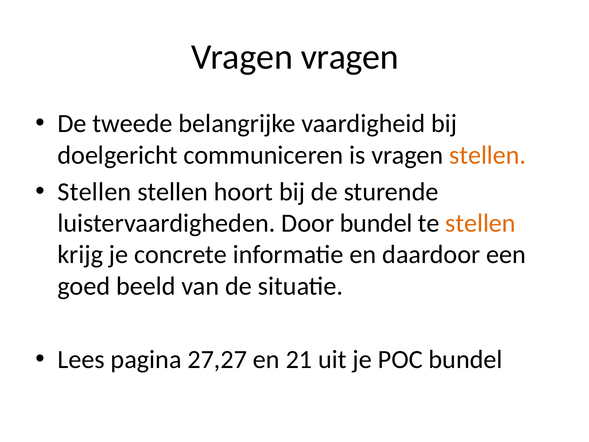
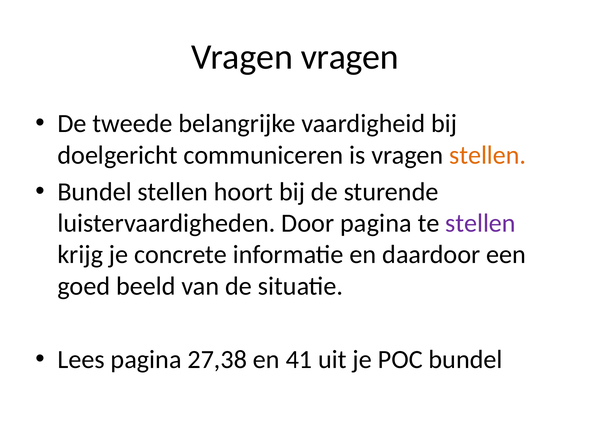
Stellen at (94, 192): Stellen -> Bundel
Door bundel: bundel -> pagina
stellen at (480, 223) colour: orange -> purple
27,27: 27,27 -> 27,38
21: 21 -> 41
